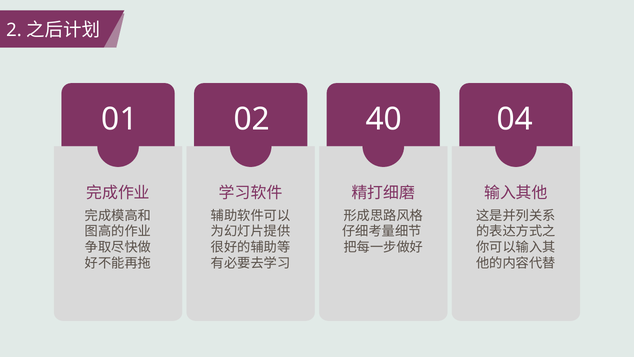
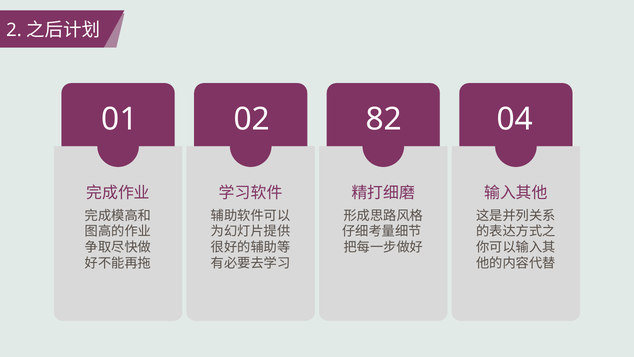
40: 40 -> 82
